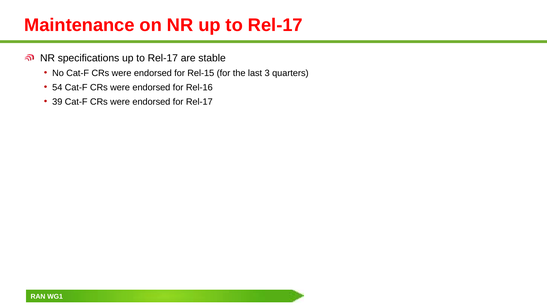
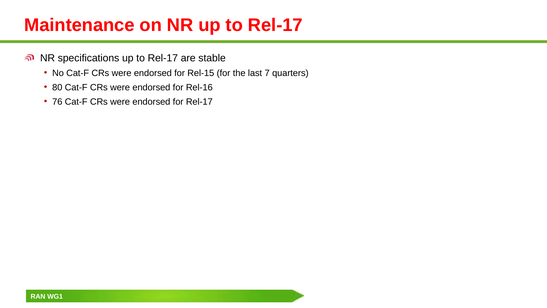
3: 3 -> 7
54: 54 -> 80
39: 39 -> 76
